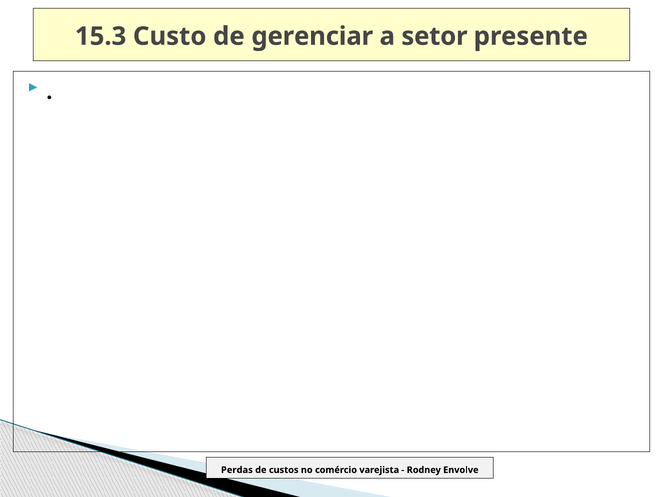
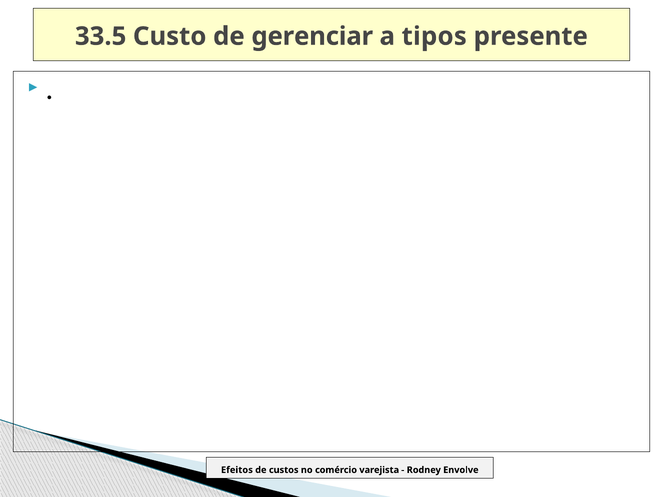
15.3: 15.3 -> 33.5
setor: setor -> tipos
Perdas: Perdas -> Efeitos
